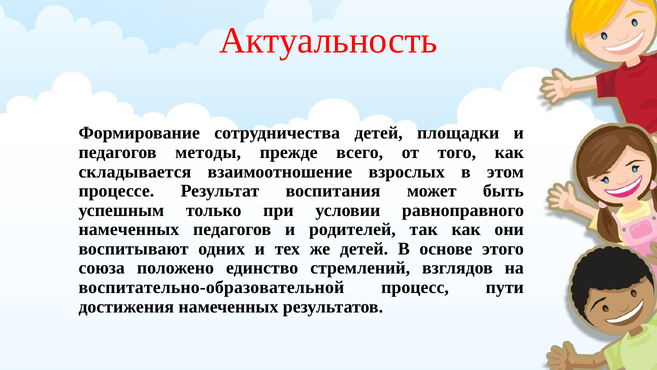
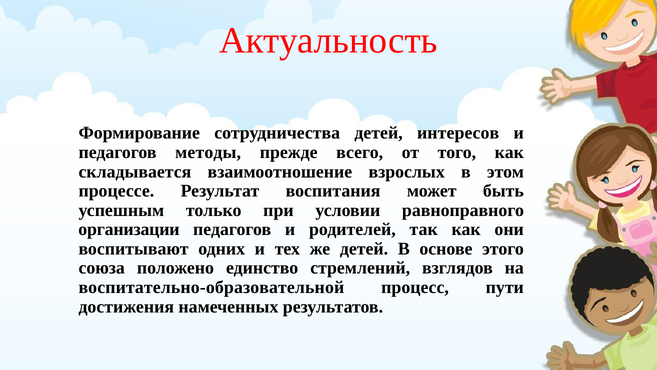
площадки: площадки -> интересов
намеченных at (129, 229): намеченных -> организации
